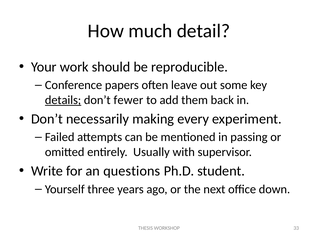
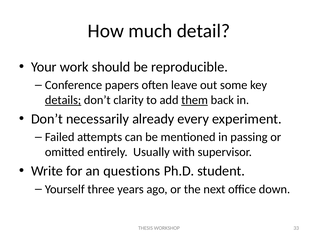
fewer: fewer -> clarity
them underline: none -> present
making: making -> already
